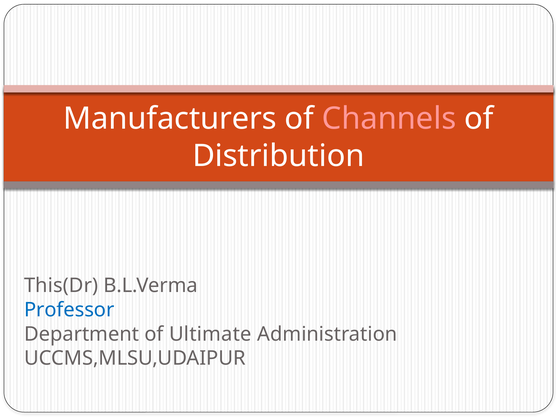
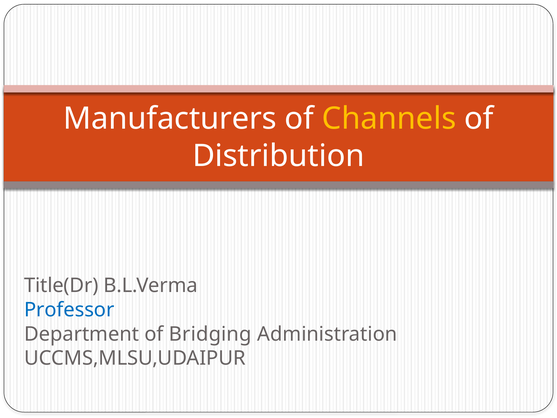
Channels colour: pink -> yellow
This(Dr: This(Dr -> Title(Dr
Ultimate: Ultimate -> Bridging
